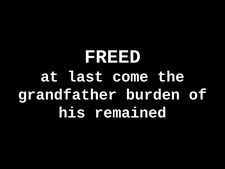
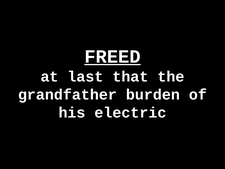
FREED underline: none -> present
come: come -> that
remained: remained -> electric
